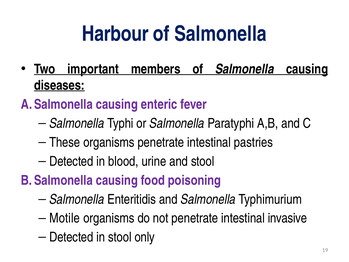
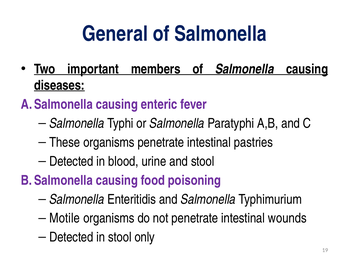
Harbour: Harbour -> General
invasive: invasive -> wounds
